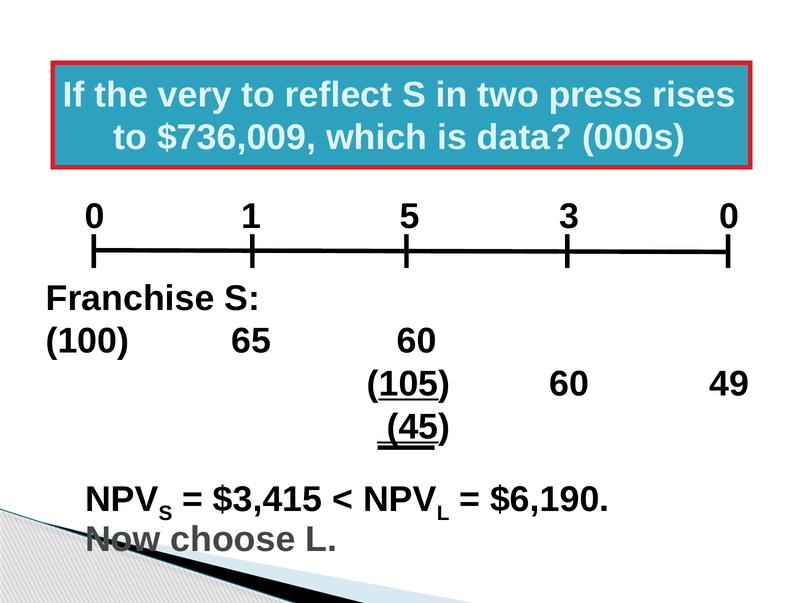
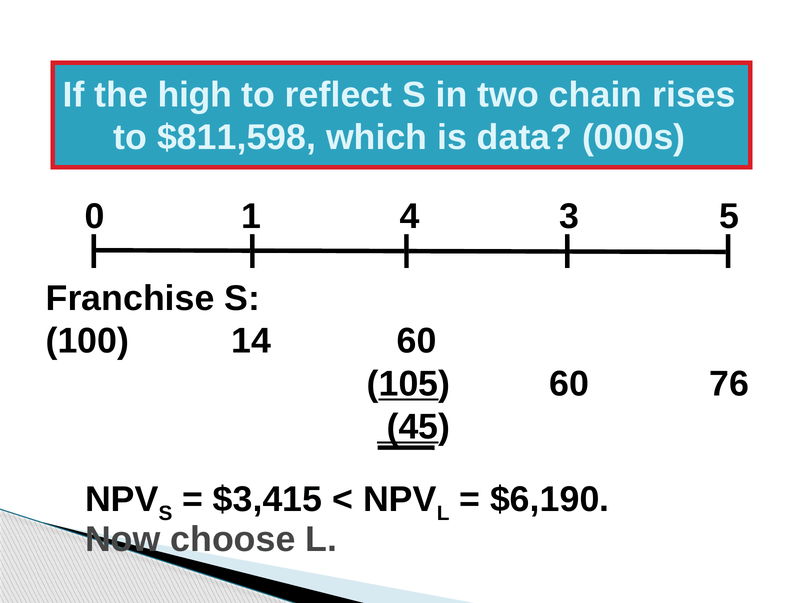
very: very -> high
press: press -> chain
$736,009: $736,009 -> $811,598
5: 5 -> 4
3 0: 0 -> 5
65: 65 -> 14
49: 49 -> 76
